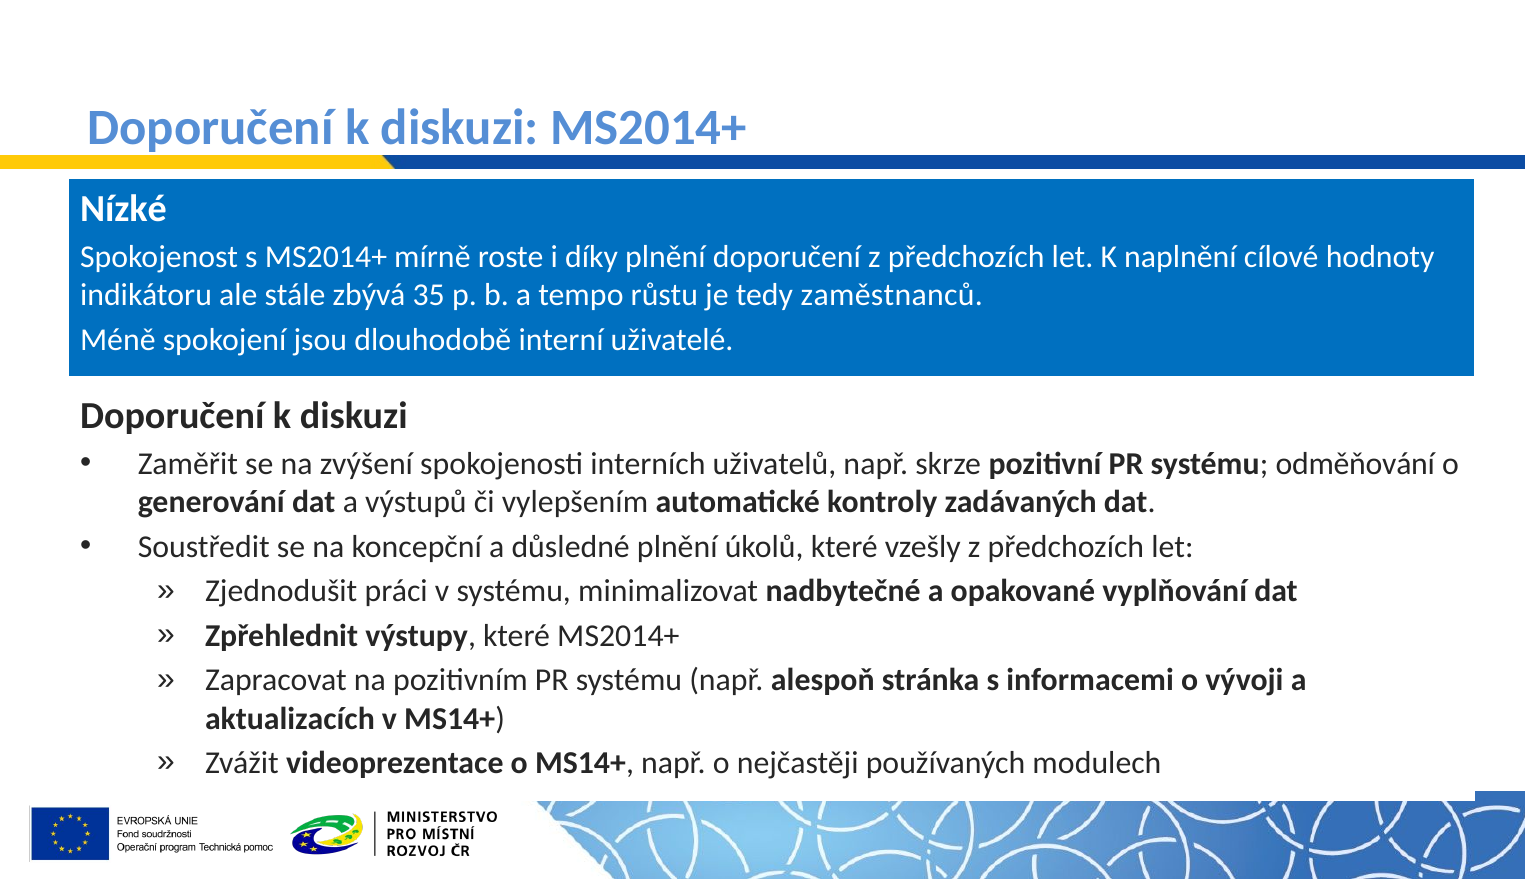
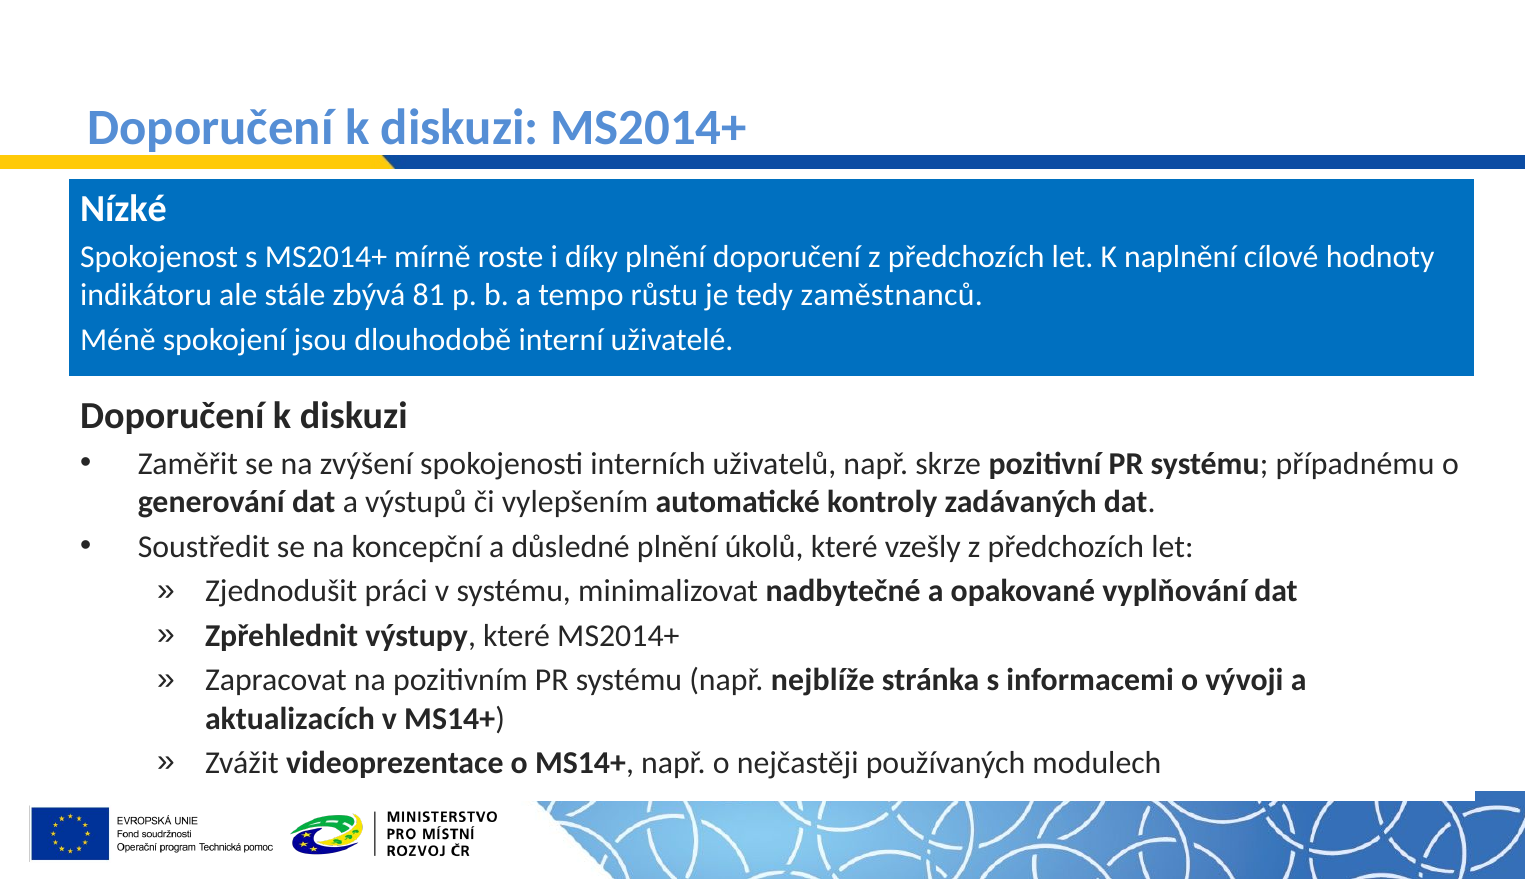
35: 35 -> 81
odměňování: odměňování -> případnému
alespoň: alespoň -> nejblíže
